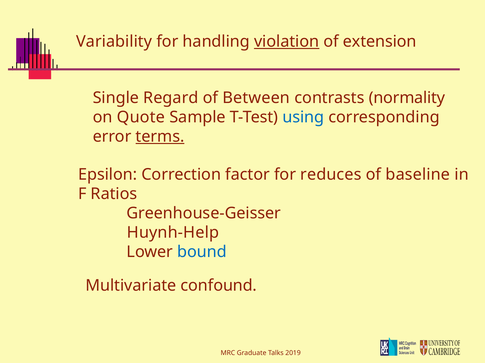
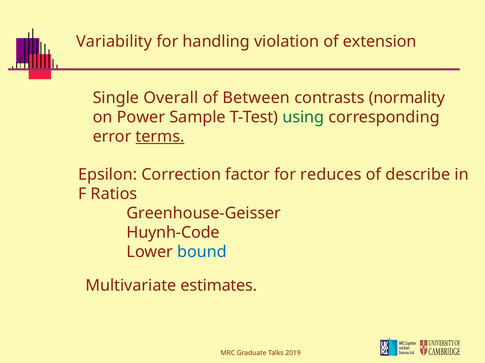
violation underline: present -> none
Regard: Regard -> Overall
Quote: Quote -> Power
using colour: blue -> green
baseline: baseline -> describe
Huynh-Help: Huynh-Help -> Huynh-Code
confound: confound -> estimates
